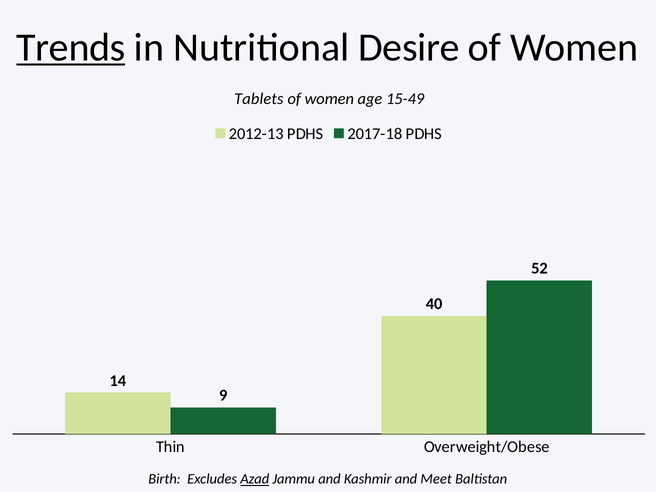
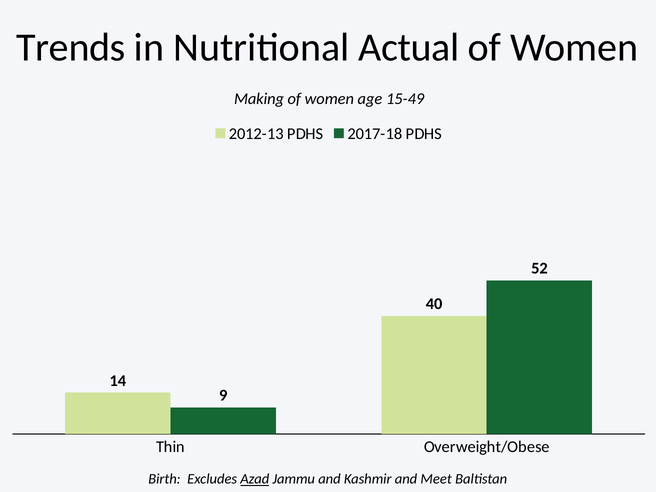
Trends underline: present -> none
Desire: Desire -> Actual
Tablets: Tablets -> Making
